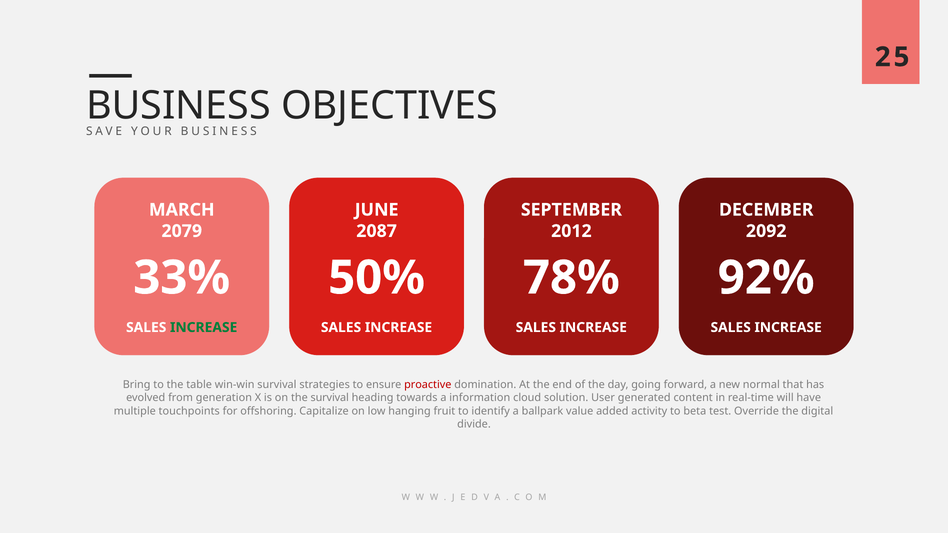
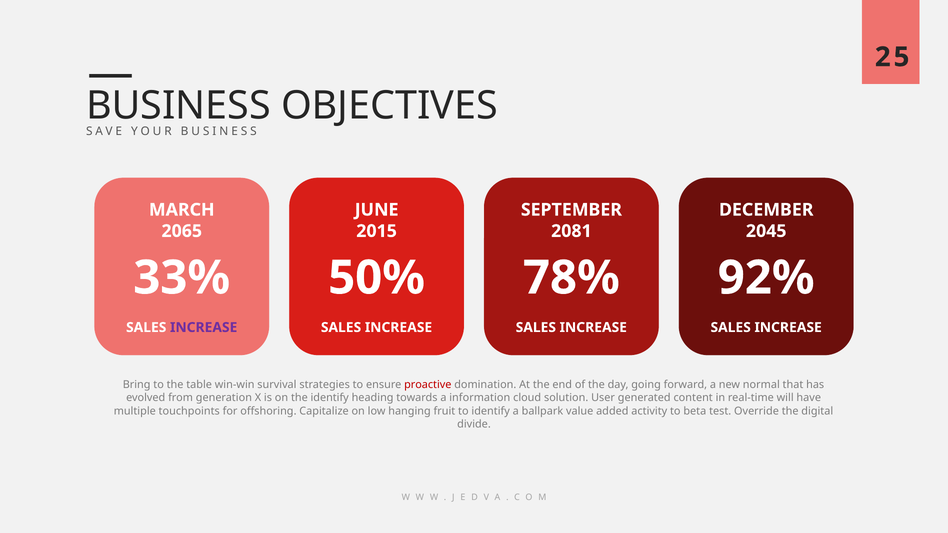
2079: 2079 -> 2065
2087: 2087 -> 2015
2012: 2012 -> 2081
2092: 2092 -> 2045
INCREASE at (204, 328) colour: green -> purple
the survival: survival -> identify
